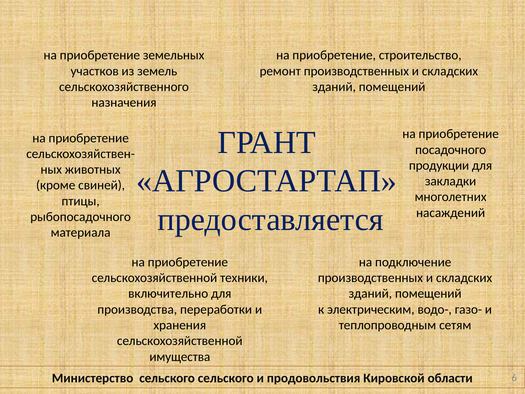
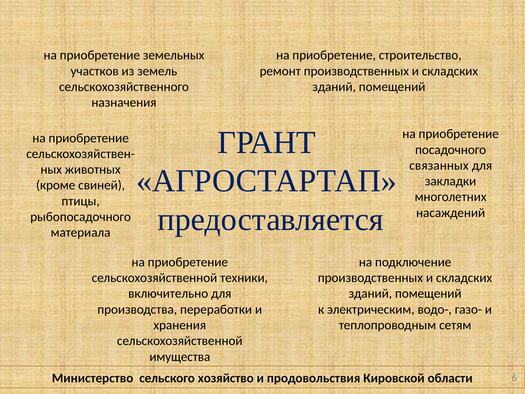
продукции: продукции -> связанных
сельского сельского: сельского -> хозяйство
